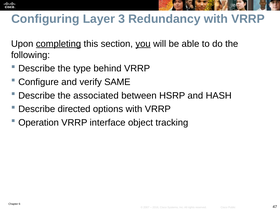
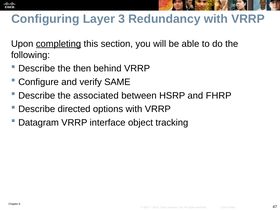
you underline: present -> none
type: type -> then
HASH: HASH -> FHRP
Operation: Operation -> Datagram
